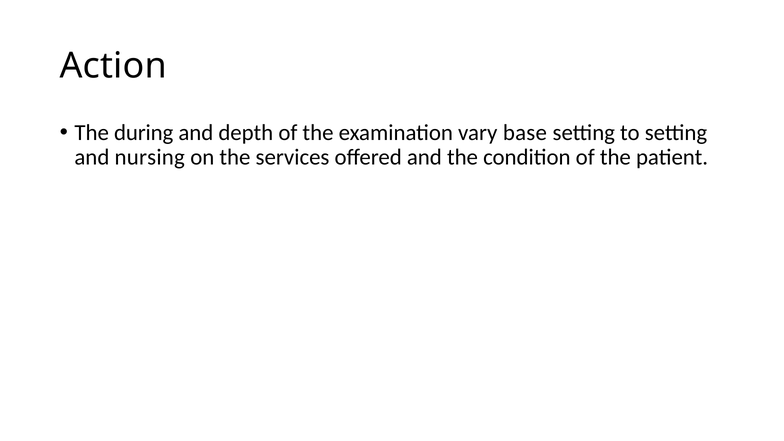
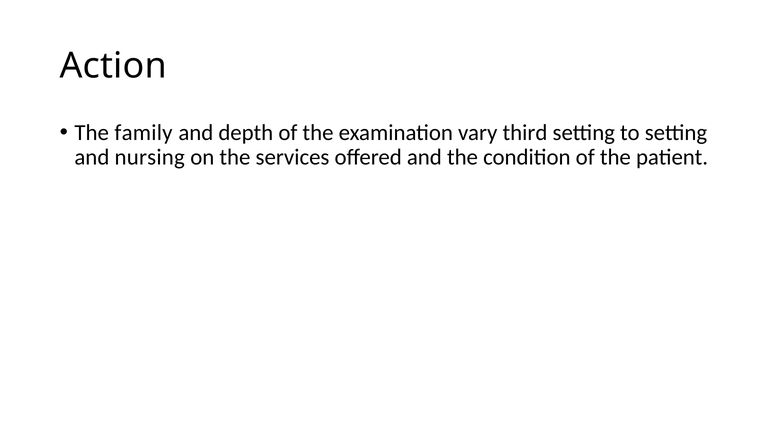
during: during -> family
base: base -> third
